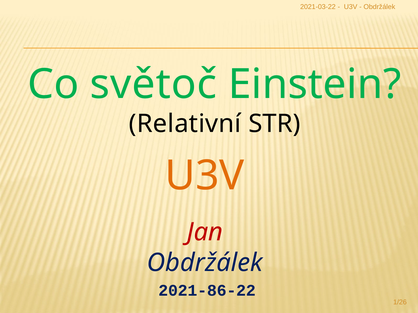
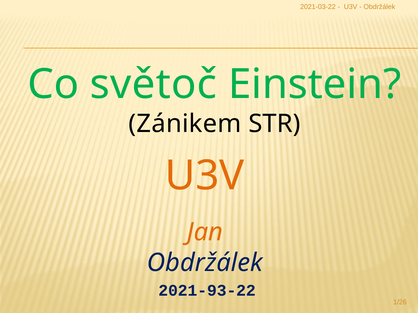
Relativní: Relativní -> Zánikem
Jan colour: red -> orange
2021-86-22: 2021-86-22 -> 2021-93-22
